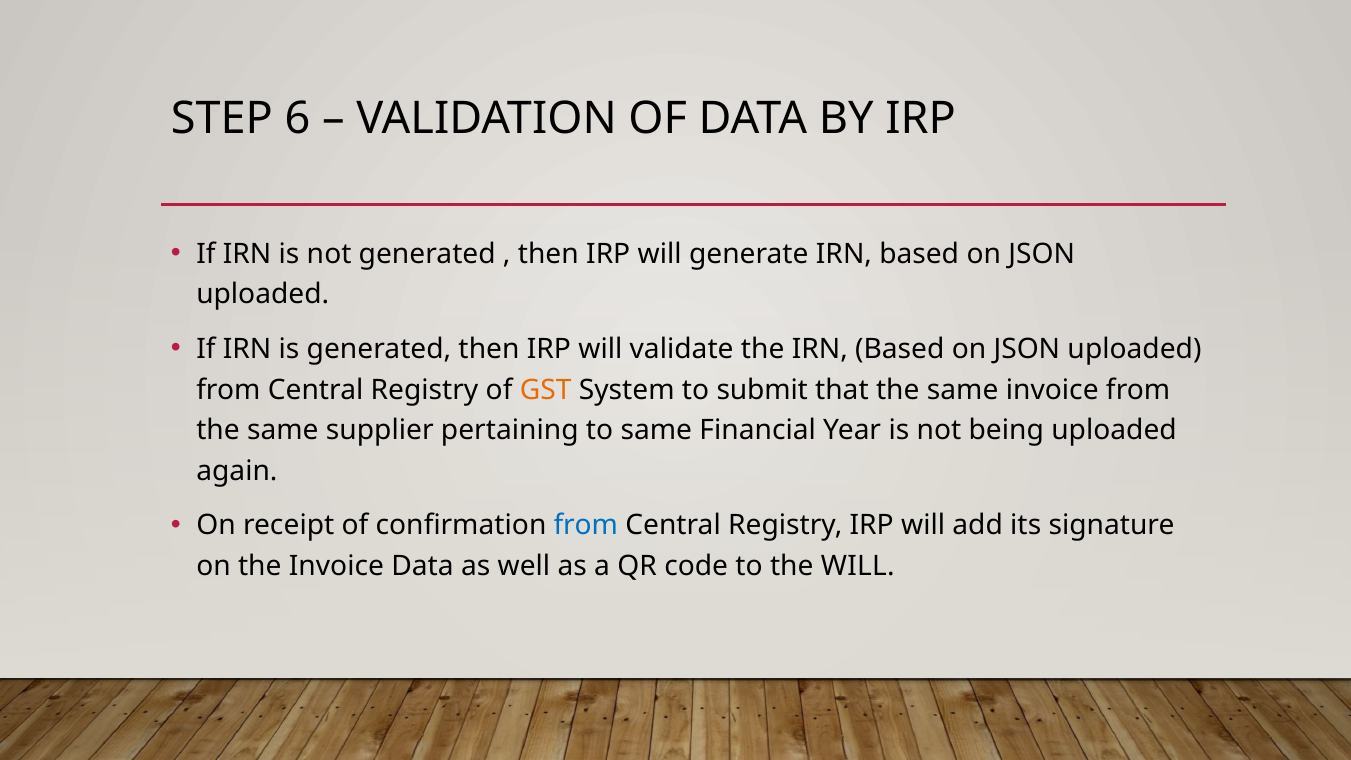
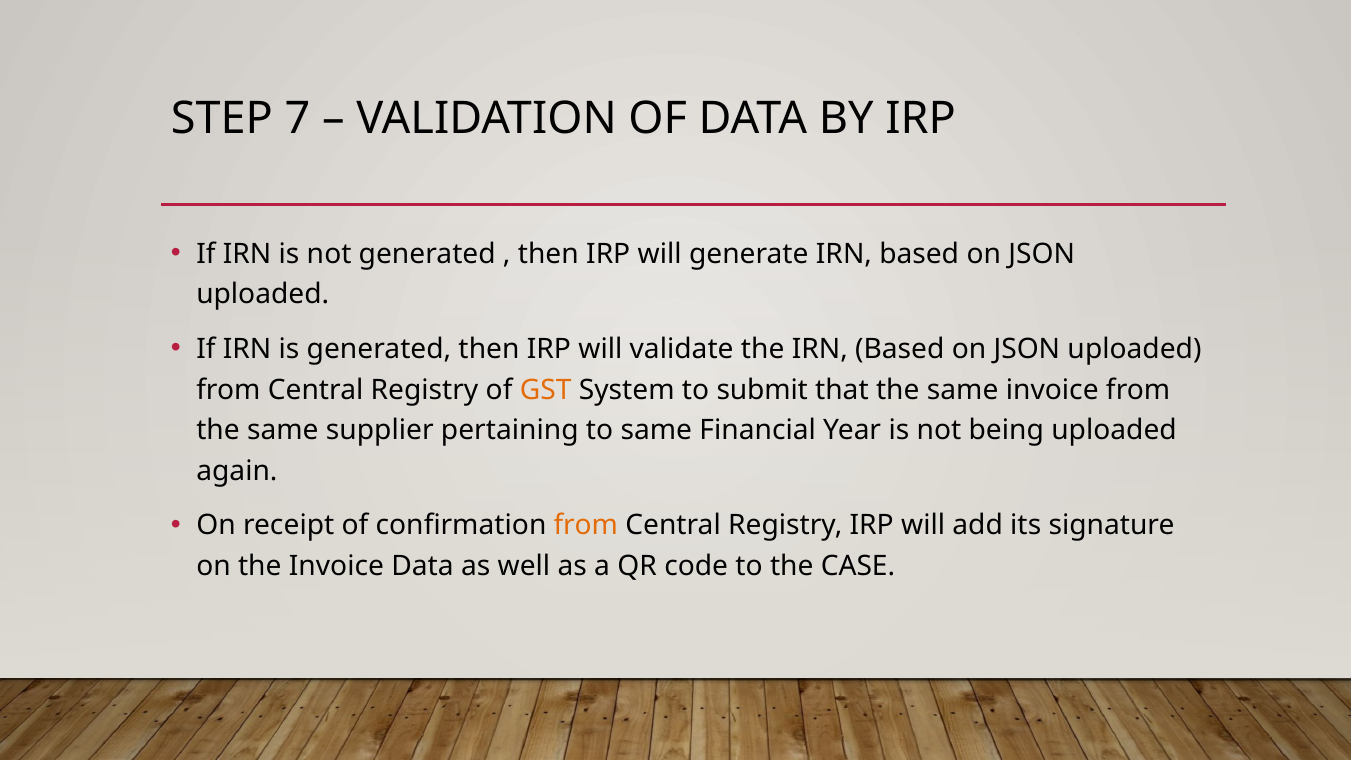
6: 6 -> 7
from at (586, 525) colour: blue -> orange
the WILL: WILL -> CASE
